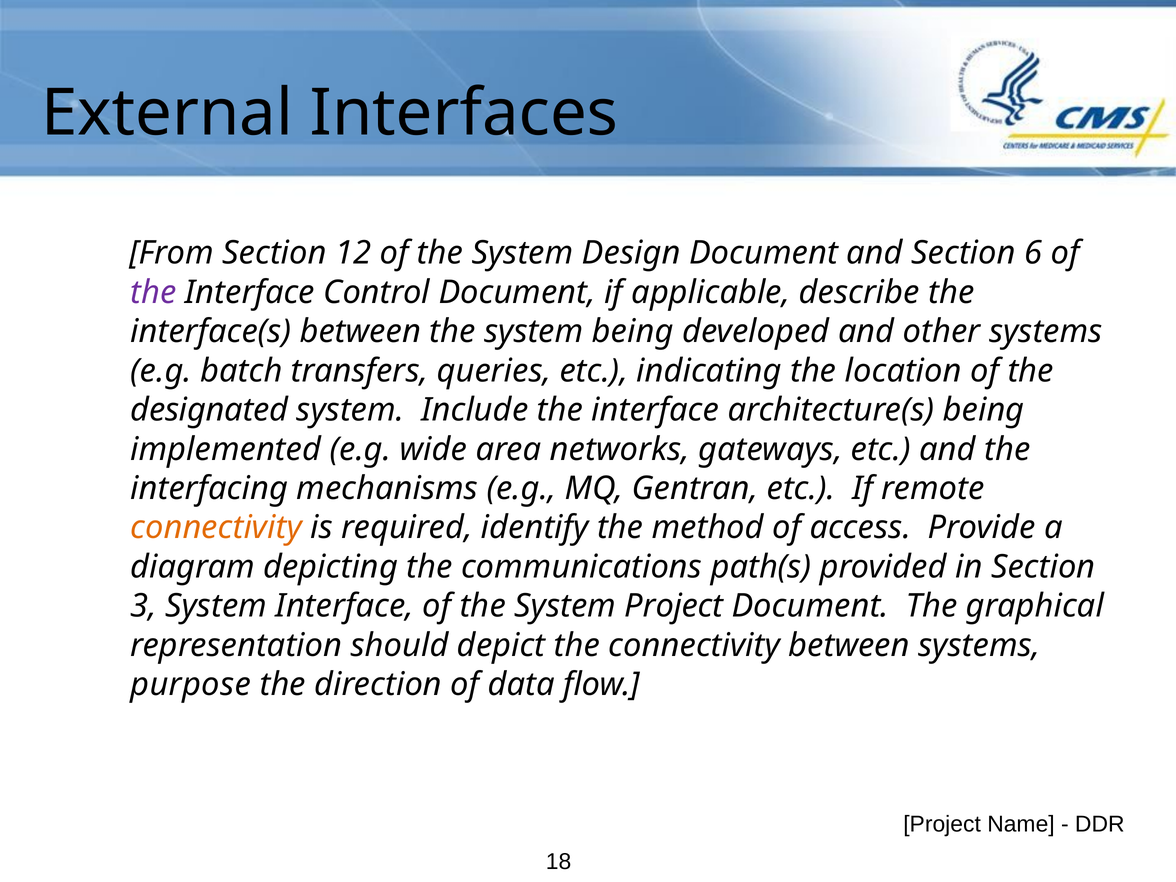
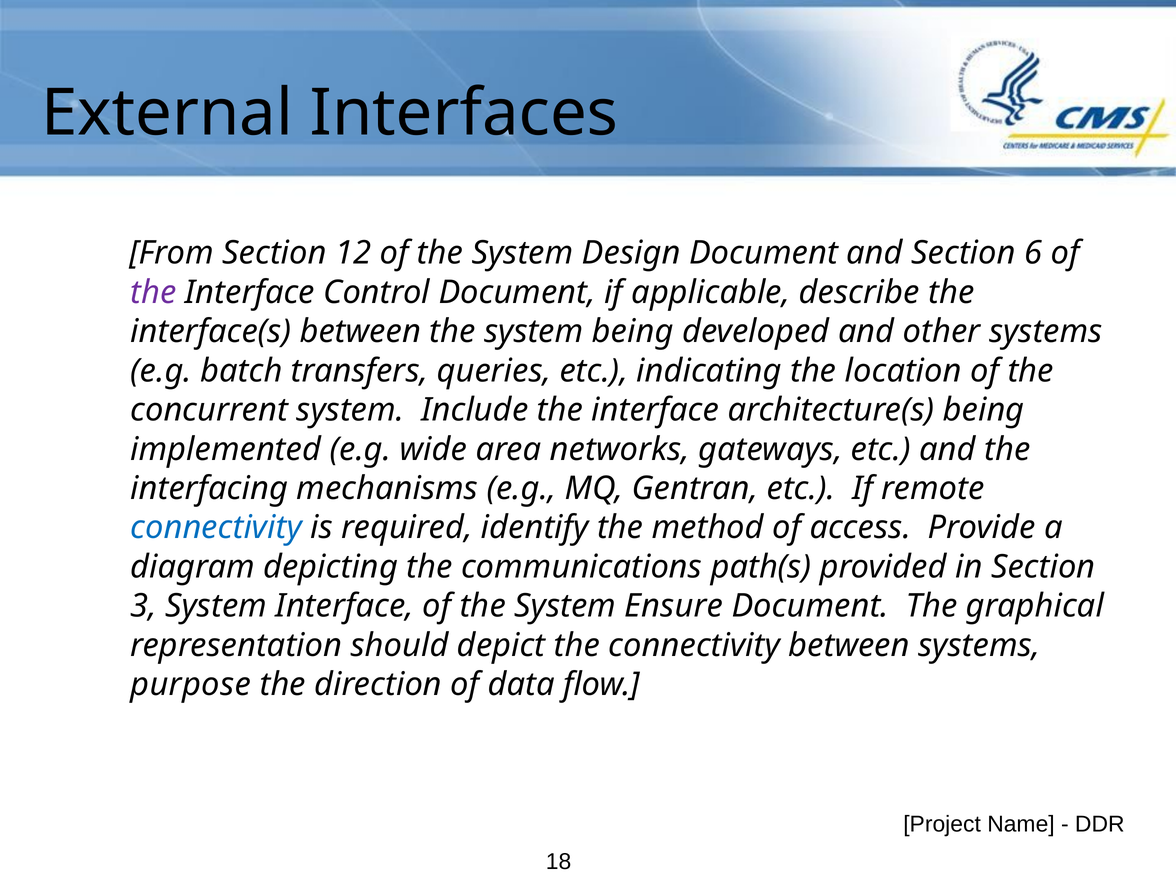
designated: designated -> concurrent
connectivity at (216, 528) colour: orange -> blue
System Project: Project -> Ensure
